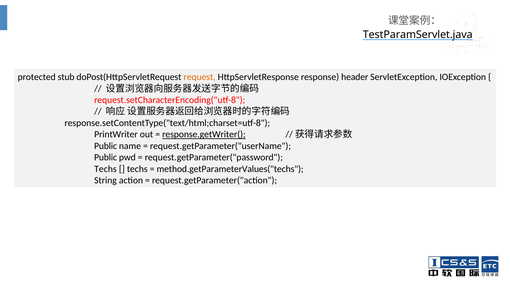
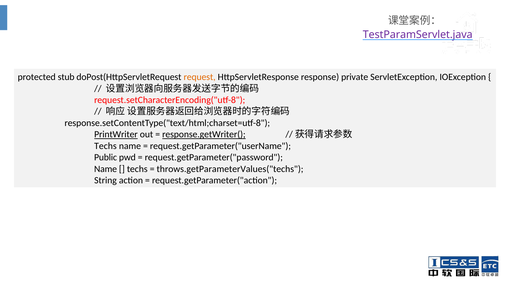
TestParamServlet.java colour: black -> purple
header: header -> private
PrintWriter underline: none -> present
Public at (106, 146): Public -> Techs
Techs at (105, 169): Techs -> Name
method.getParameterValues("techs: method.getParameterValues("techs -> throws.getParameterValues("techs
